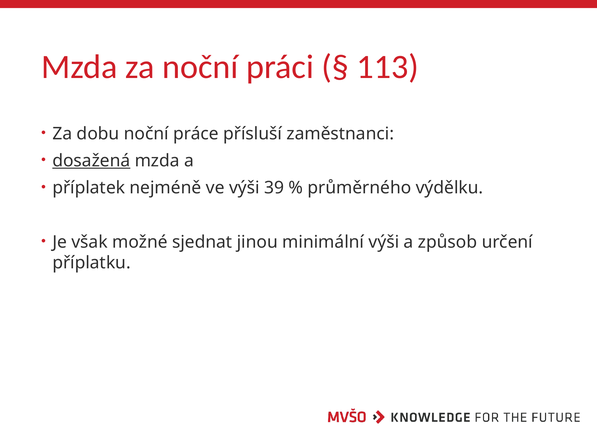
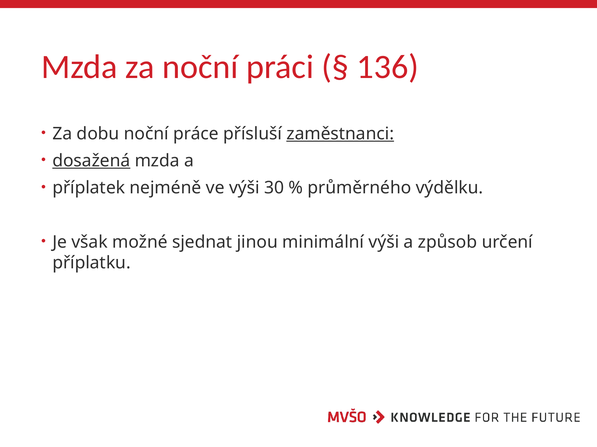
113: 113 -> 136
zaměstnanci underline: none -> present
39: 39 -> 30
